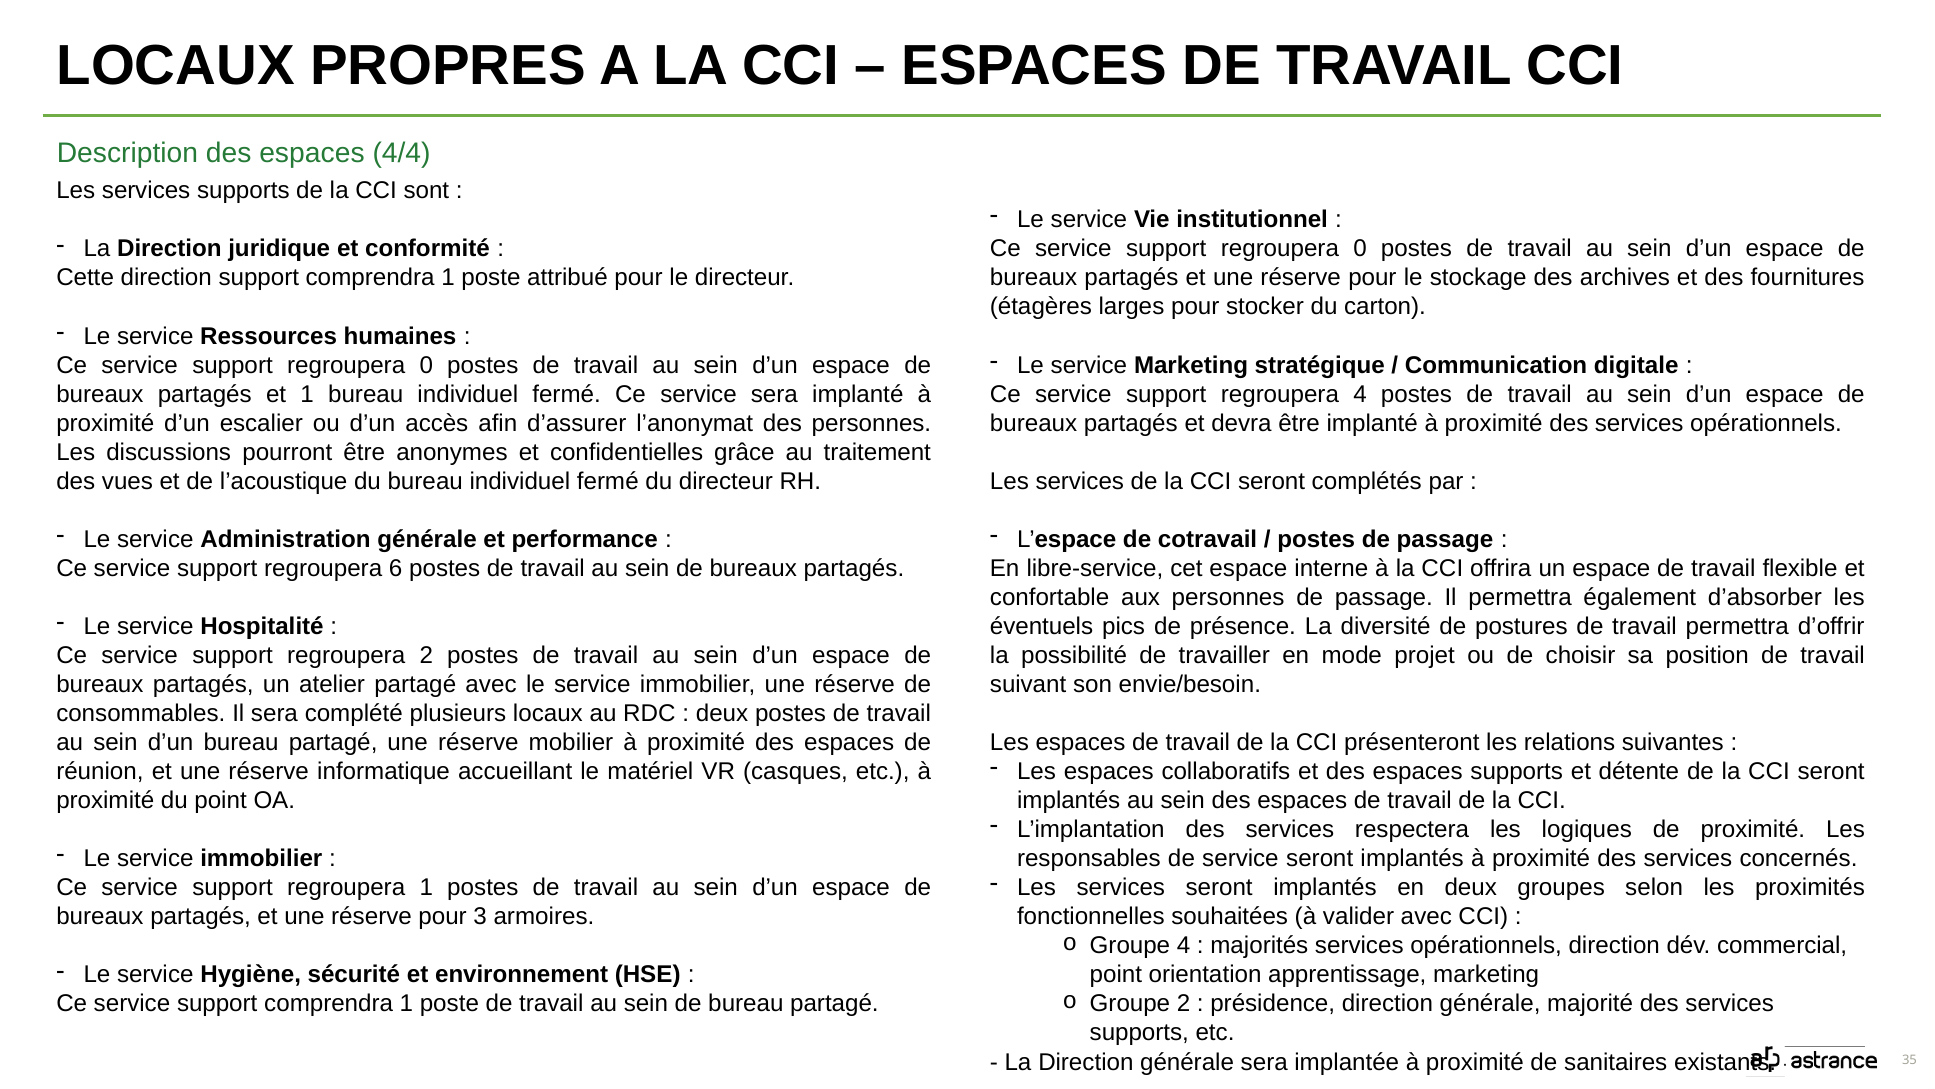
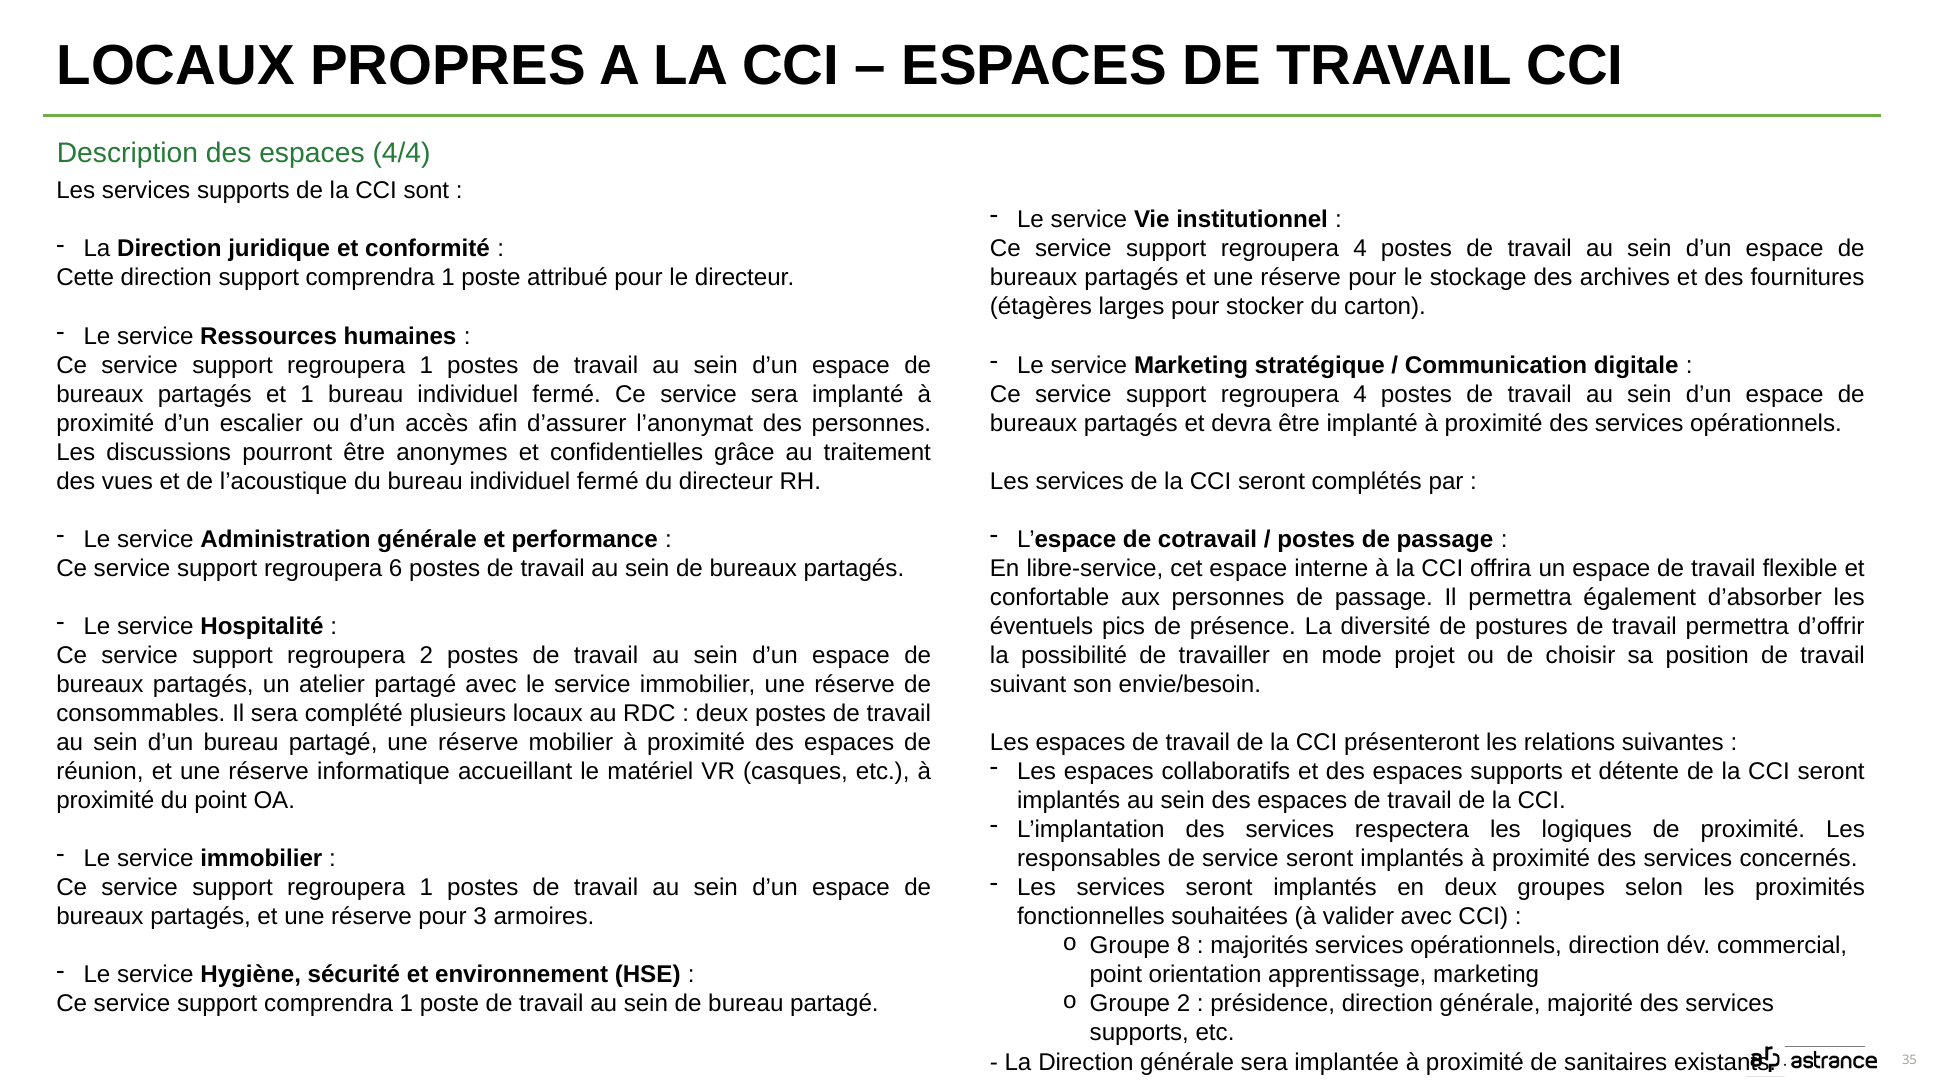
0 at (1360, 249): 0 -> 4
0 at (426, 365): 0 -> 1
Groupe 4: 4 -> 8
